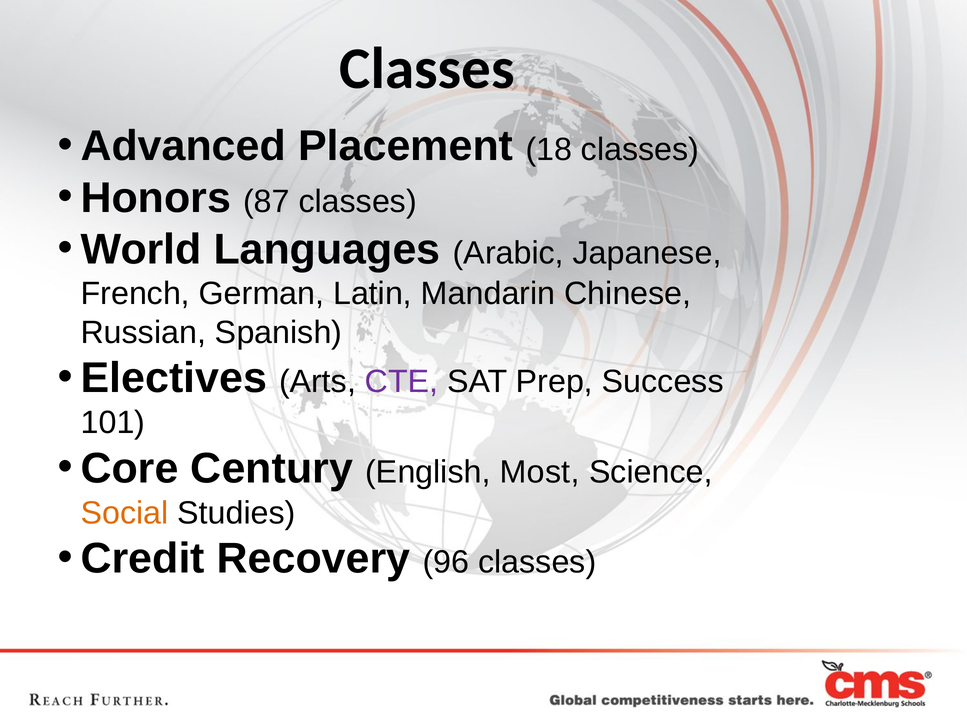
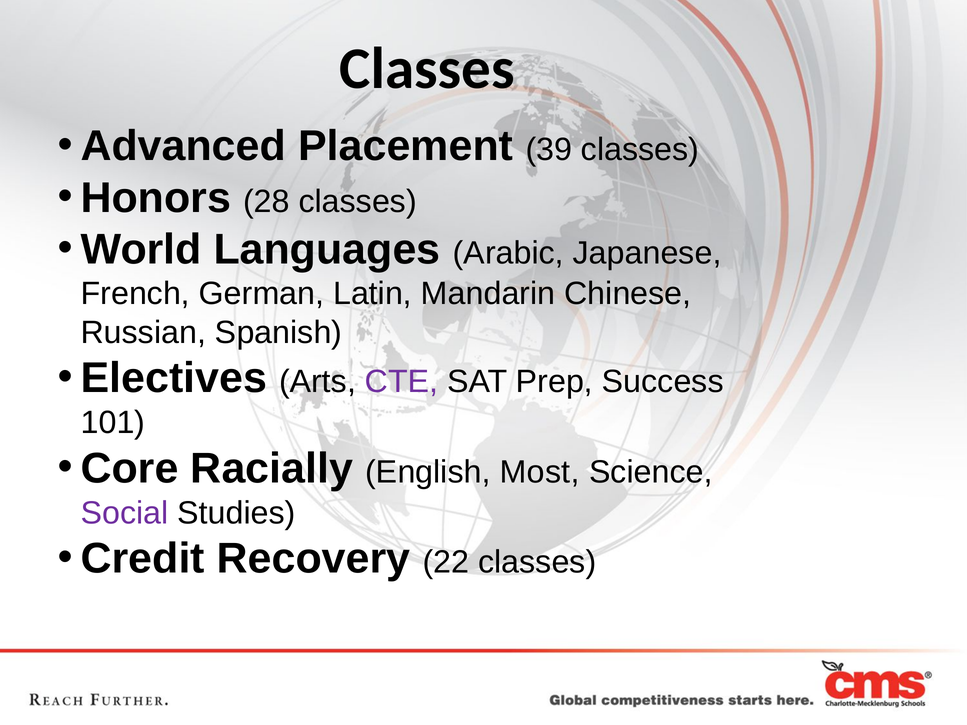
18: 18 -> 39
87: 87 -> 28
Century: Century -> Racially
Social colour: orange -> purple
96: 96 -> 22
